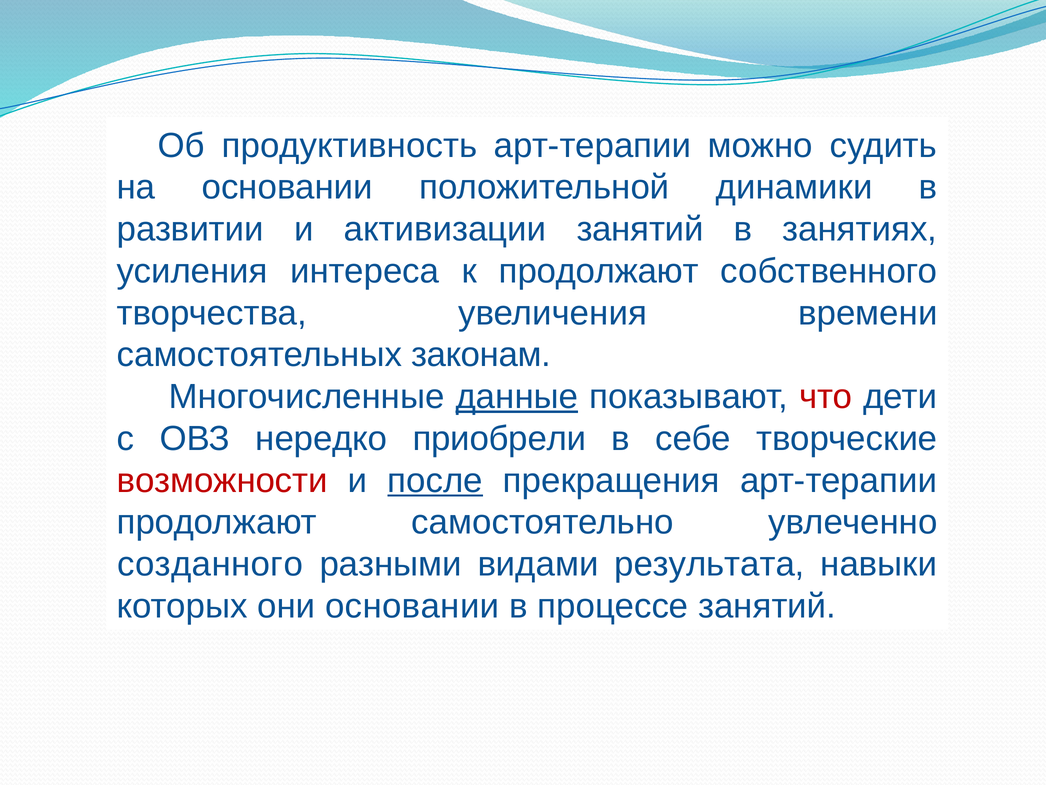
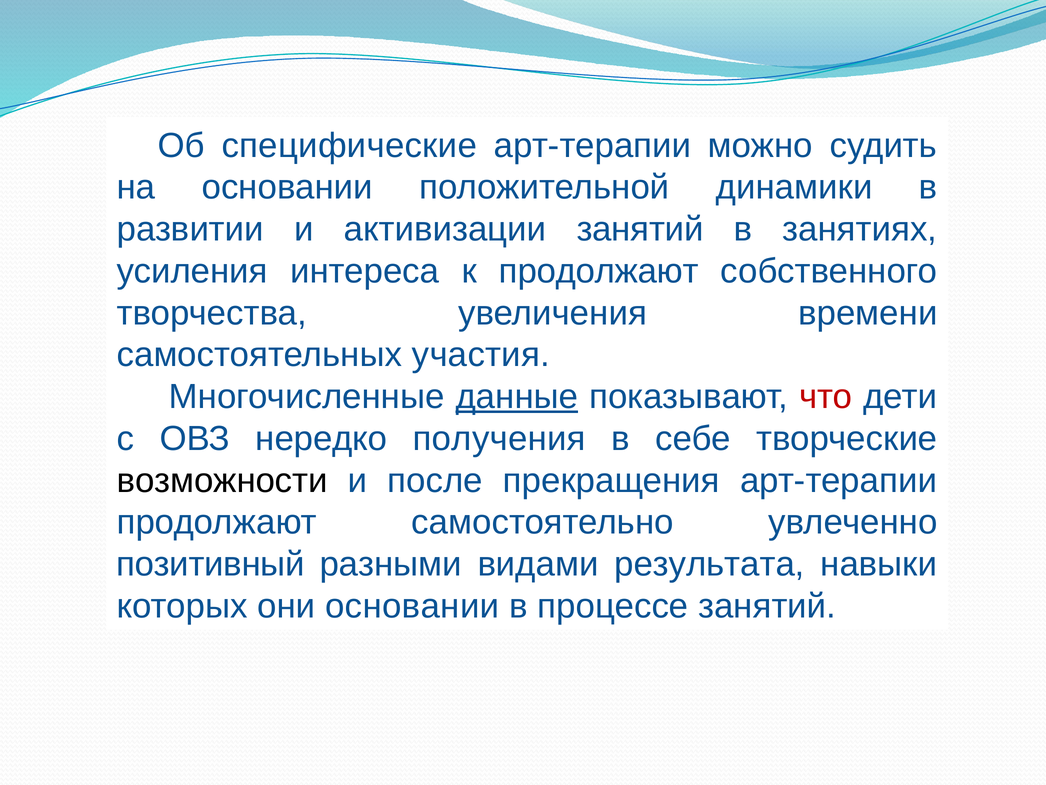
продуктивность: продуктивность -> специфические
законам: законам -> участия
приобрели: приобрели -> получения
возможности colour: red -> black
после underline: present -> none
созданного: созданного -> позитивный
